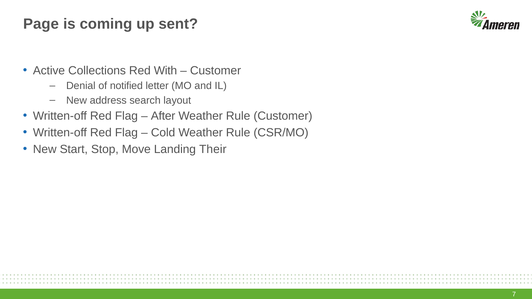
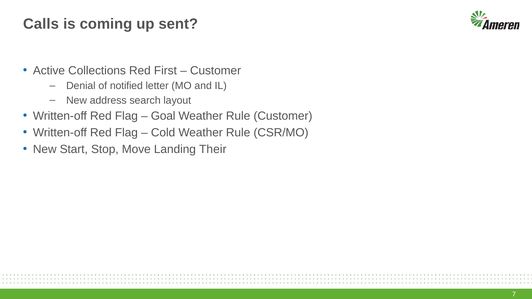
Page: Page -> Calls
With: With -> First
After: After -> Goal
